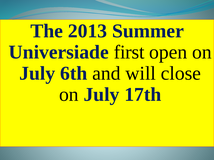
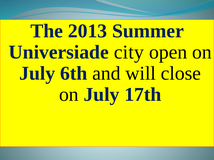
first: first -> city
